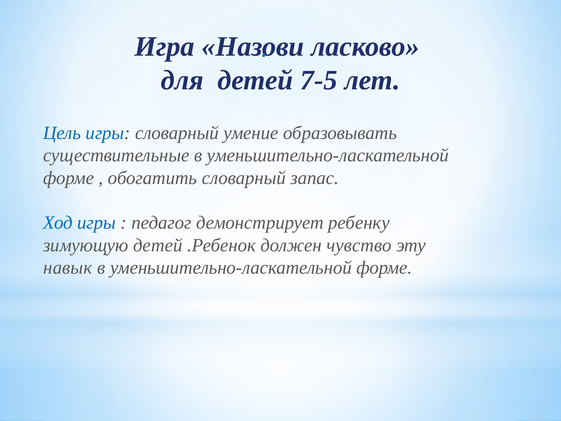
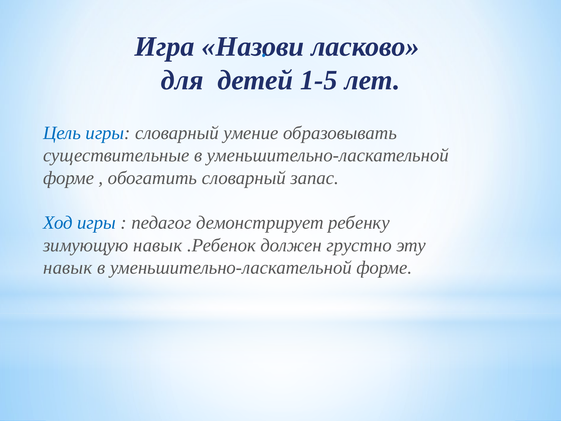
7-5: 7-5 -> 1-5
зимующую детей: детей -> навык
чувство: чувство -> грустно
